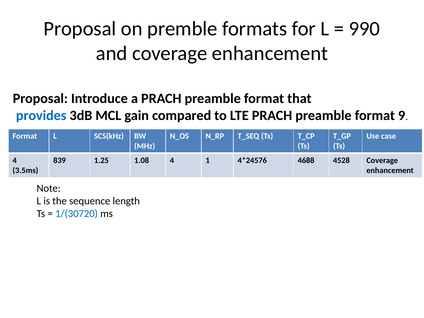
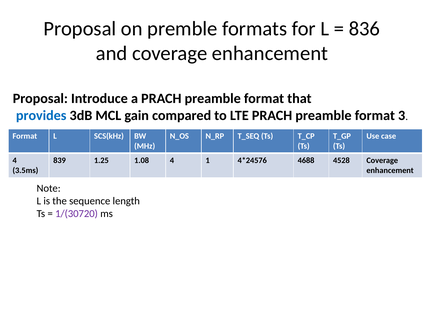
990: 990 -> 836
9: 9 -> 3
1/(30720 colour: blue -> purple
